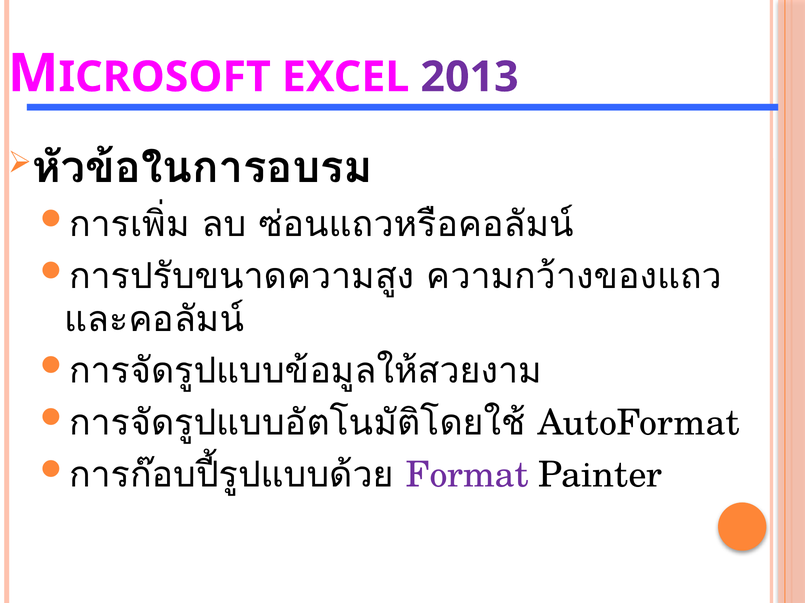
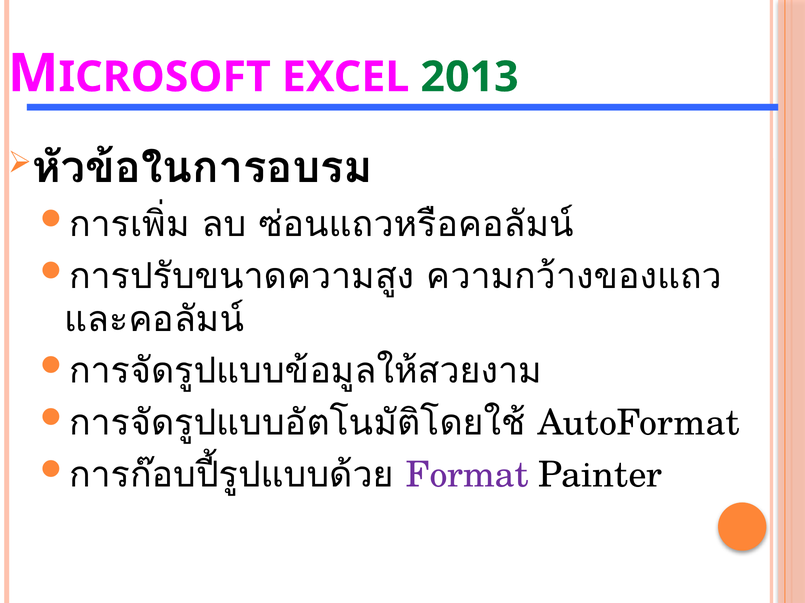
2013 colour: purple -> green
